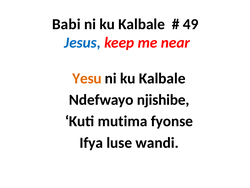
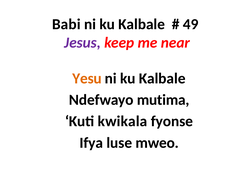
Jesus colour: blue -> purple
njishibe: njishibe -> mutima
mutima: mutima -> kwikala
wandi: wandi -> mweo
